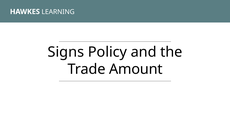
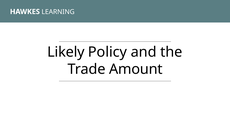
Signs: Signs -> Likely
